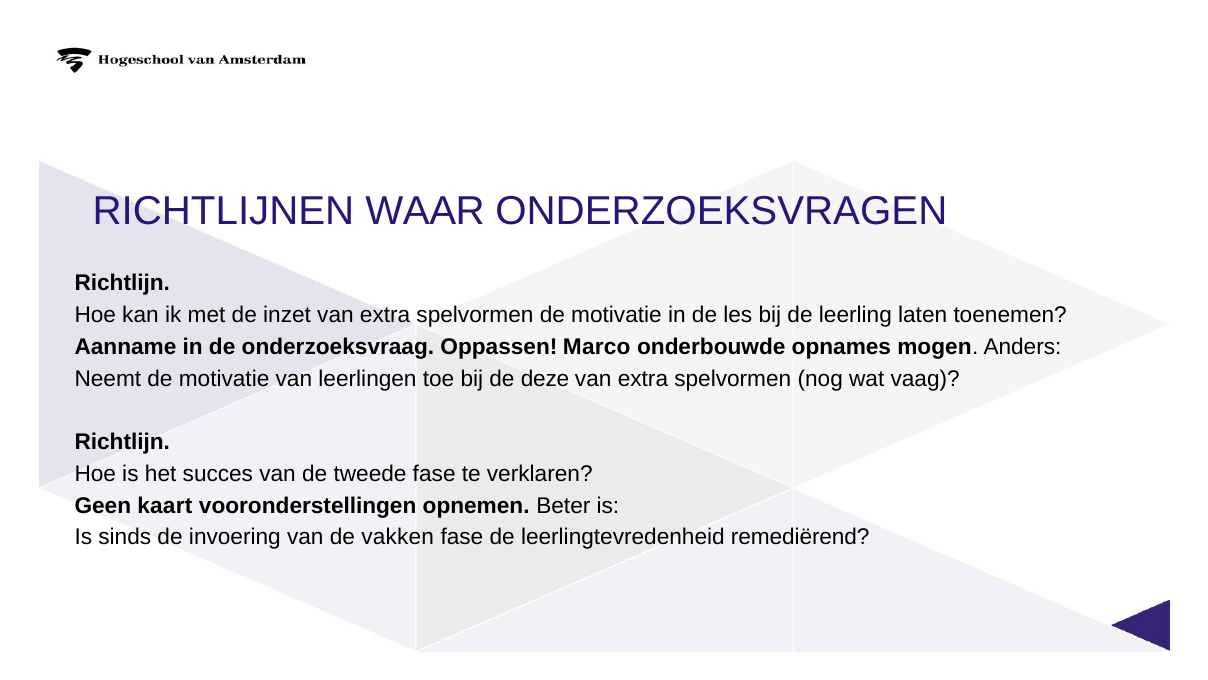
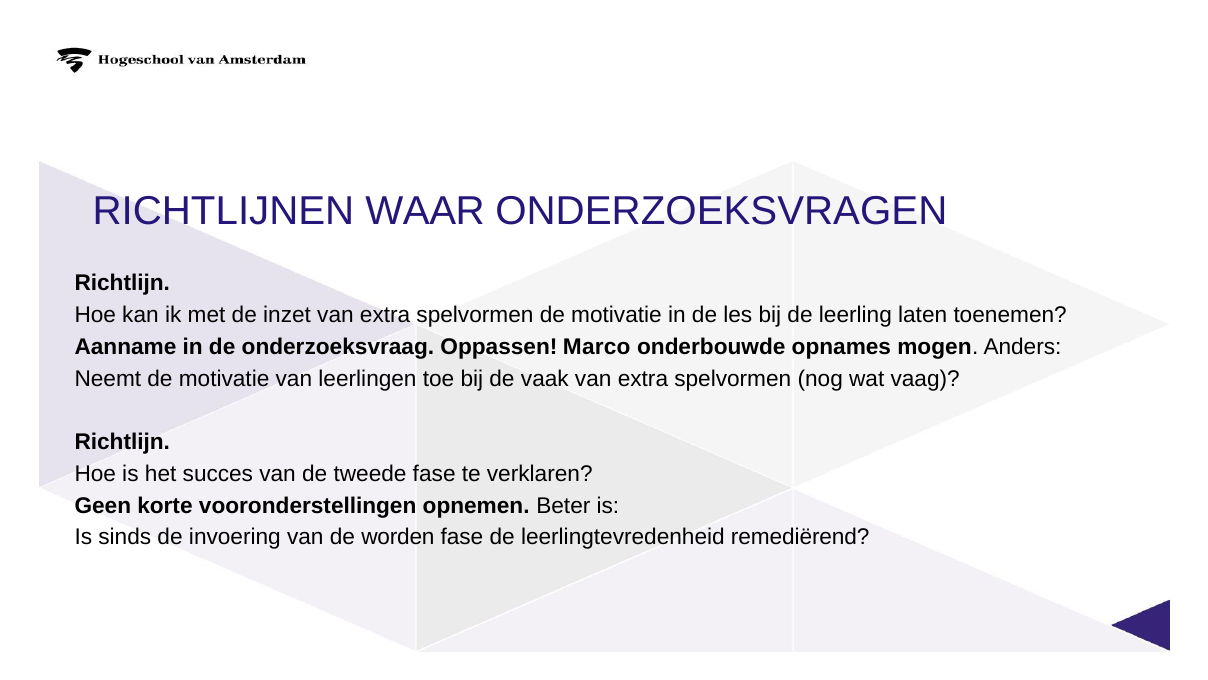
deze: deze -> vaak
kaart: kaart -> korte
vakken: vakken -> worden
